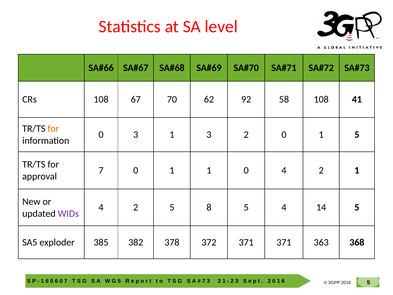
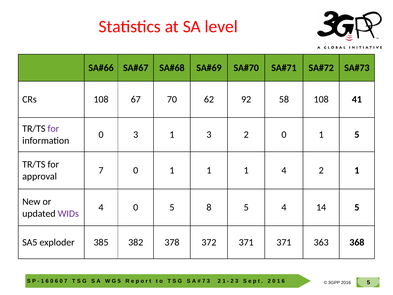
for at (53, 129) colour: orange -> purple
1 1 0: 0 -> 1
2 at (136, 207): 2 -> 0
